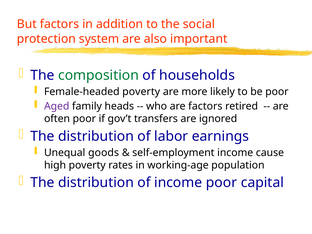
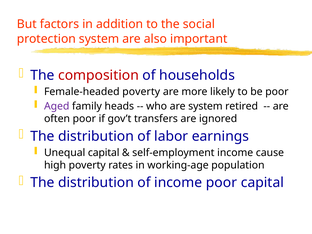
composition colour: green -> red
are factors: factors -> system
Unequal goods: goods -> capital
